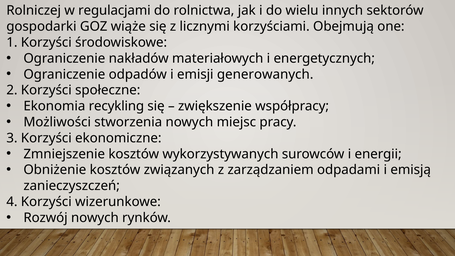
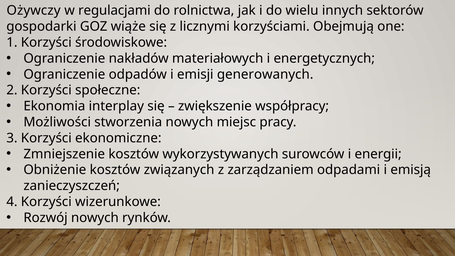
Rolniczej: Rolniczej -> Ożywczy
recykling: recykling -> interplay
